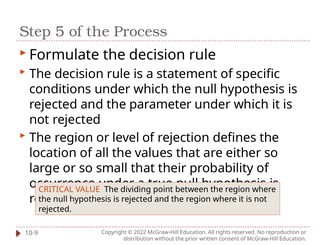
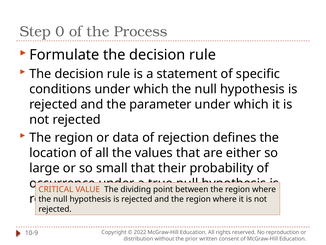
5: 5 -> 0
level: level -> data
